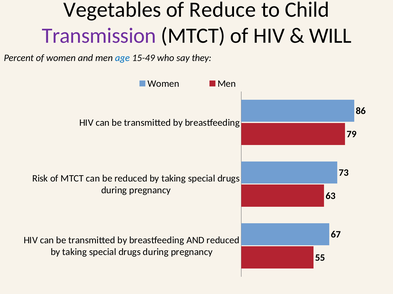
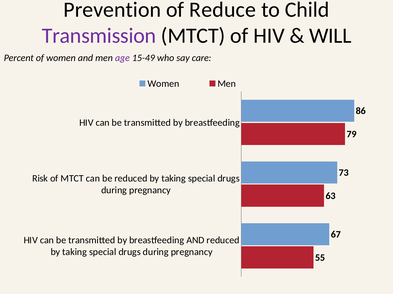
Vegetables: Vegetables -> Prevention
age colour: blue -> purple
they: they -> care
